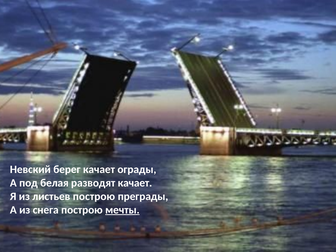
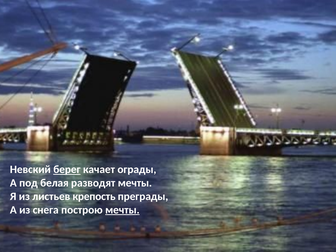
берег underline: none -> present
разводят качает: качает -> мечты
листьев построю: построю -> крепость
